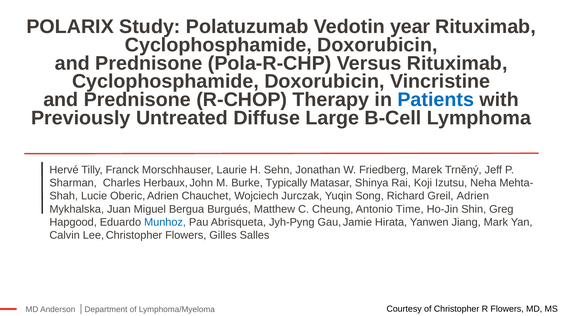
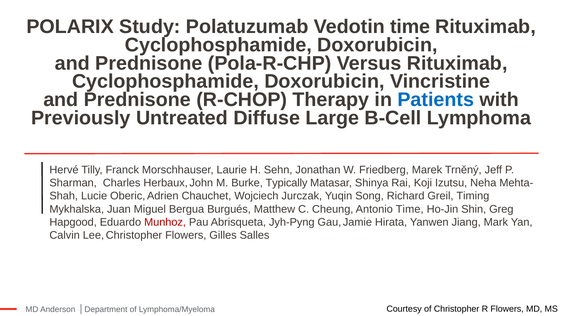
Vedotin year: year -> time
Greil Adrien: Adrien -> Timing
Munhoz colour: blue -> red
